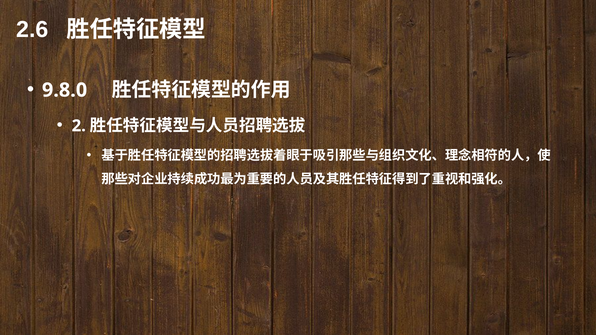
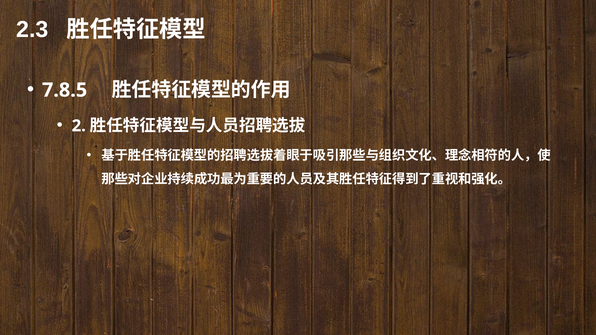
2.6: 2.6 -> 2.3
9.8.0: 9.8.0 -> 7.8.5
